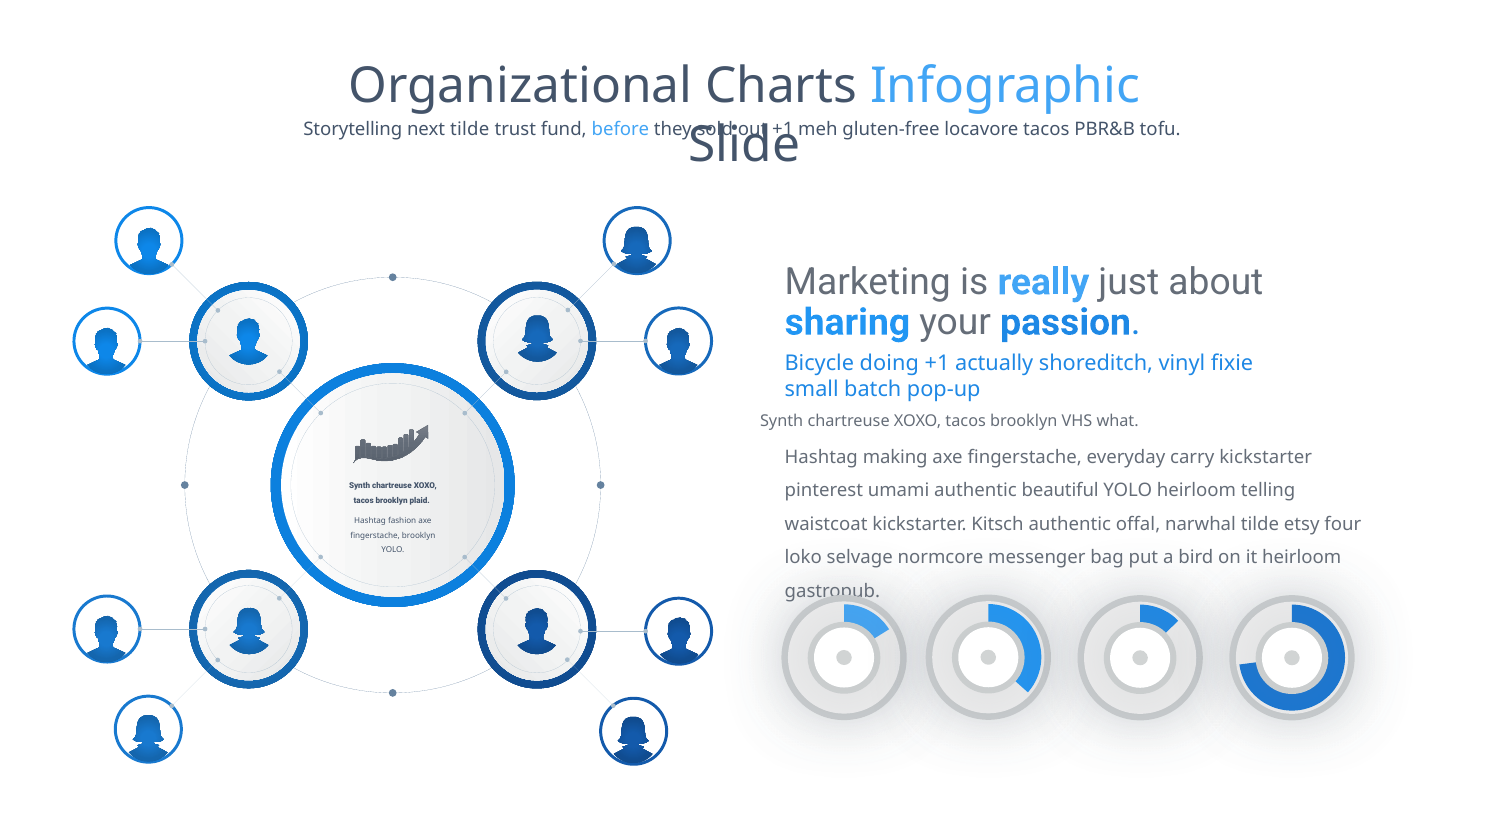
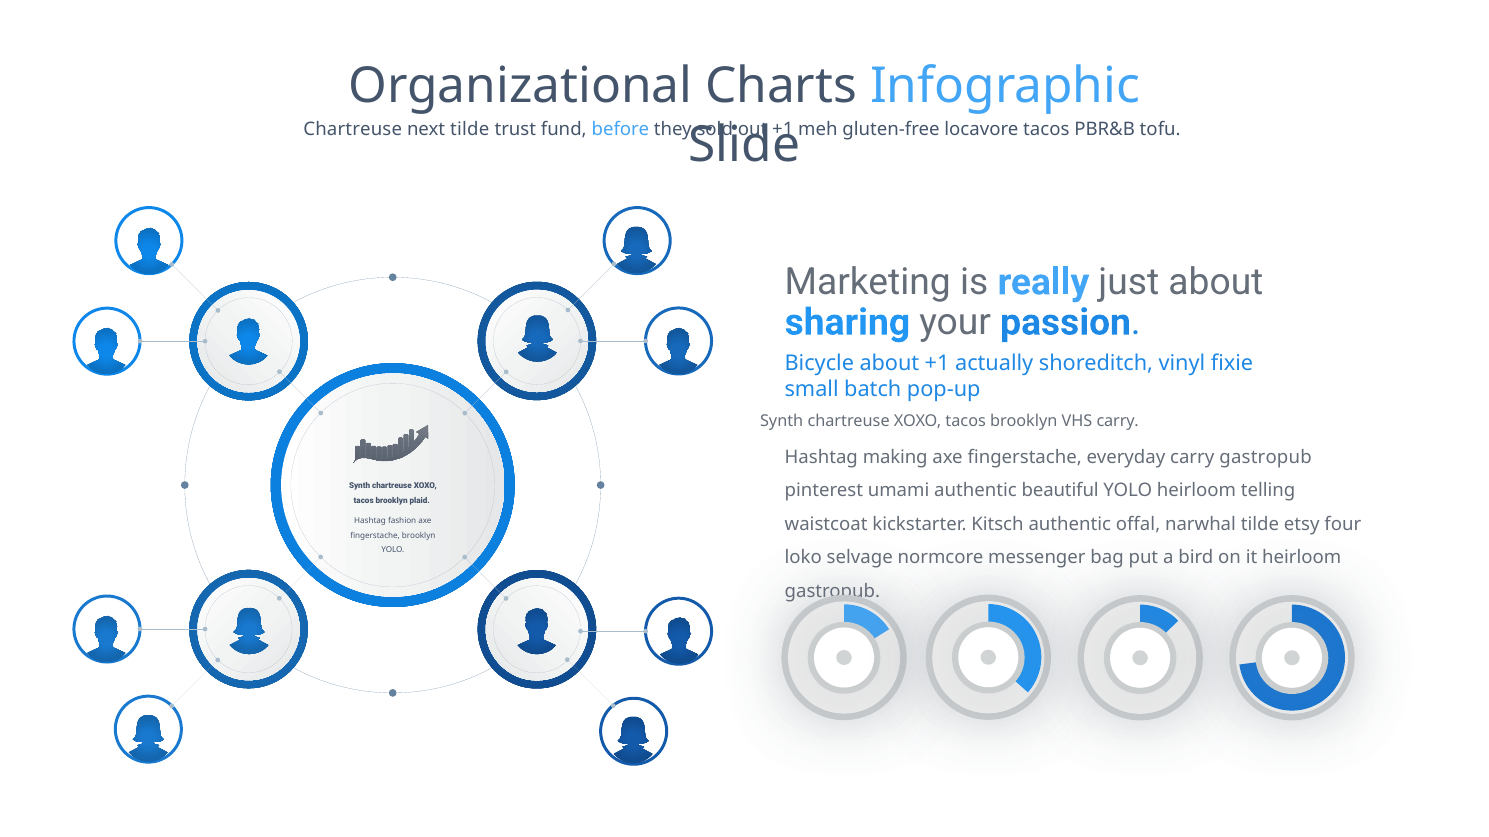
Storytelling at (353, 130): Storytelling -> Chartreuse
Bicycle doing: doing -> about
VHS what: what -> carry
carry kickstarter: kickstarter -> gastropub
